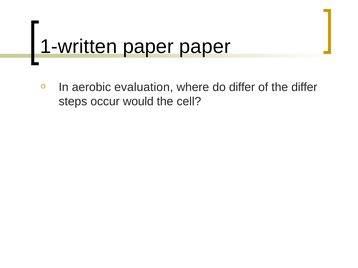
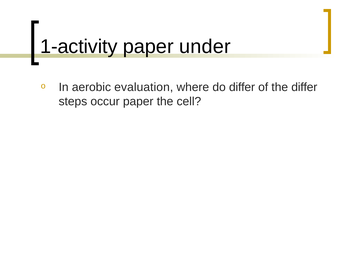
1-written: 1-written -> 1-activity
paper paper: paper -> under
occur would: would -> paper
